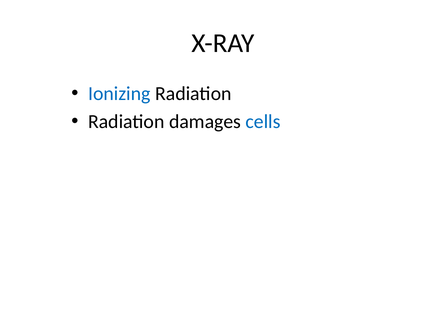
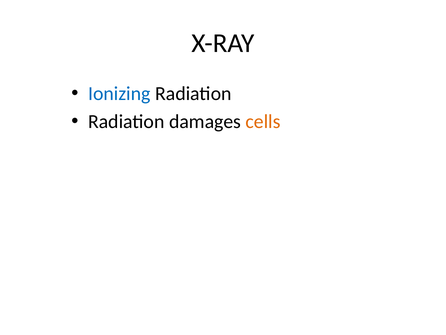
cells colour: blue -> orange
